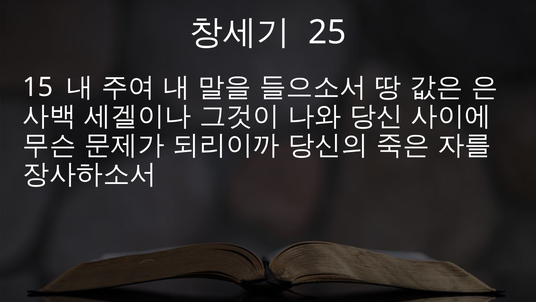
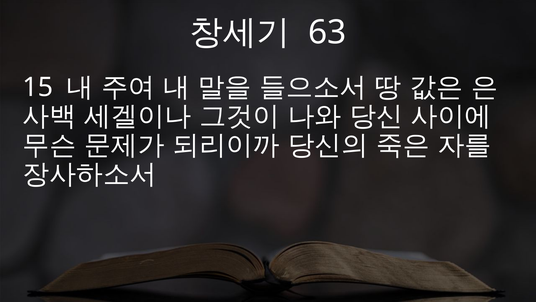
25: 25 -> 63
